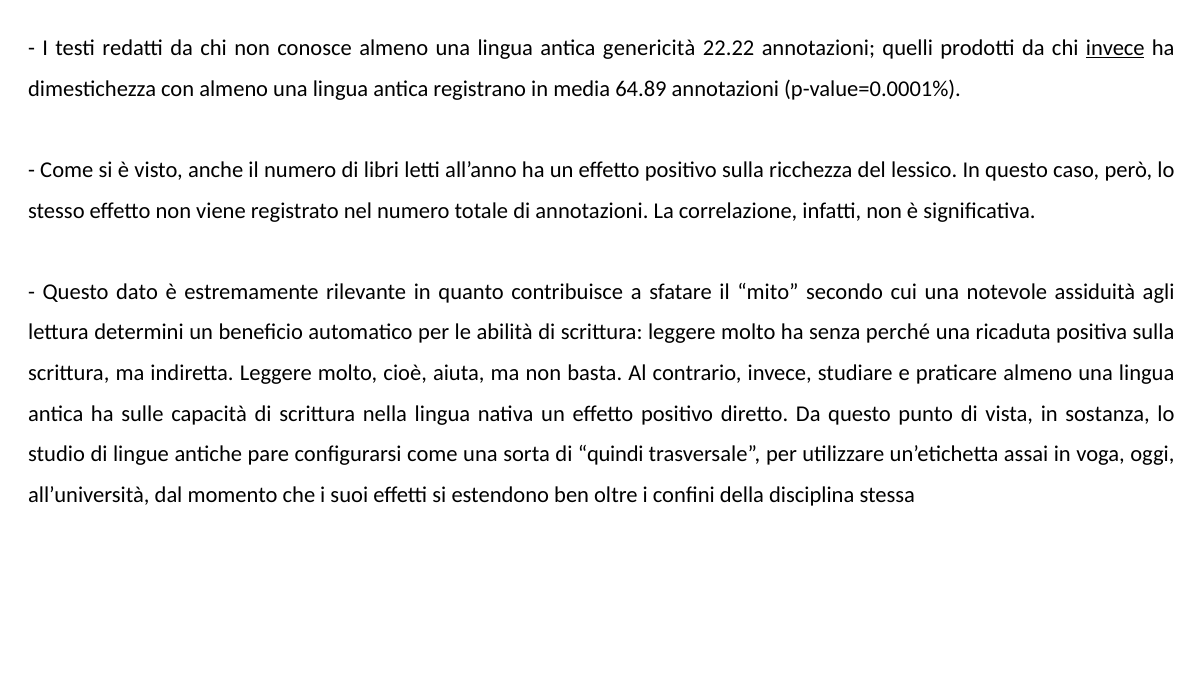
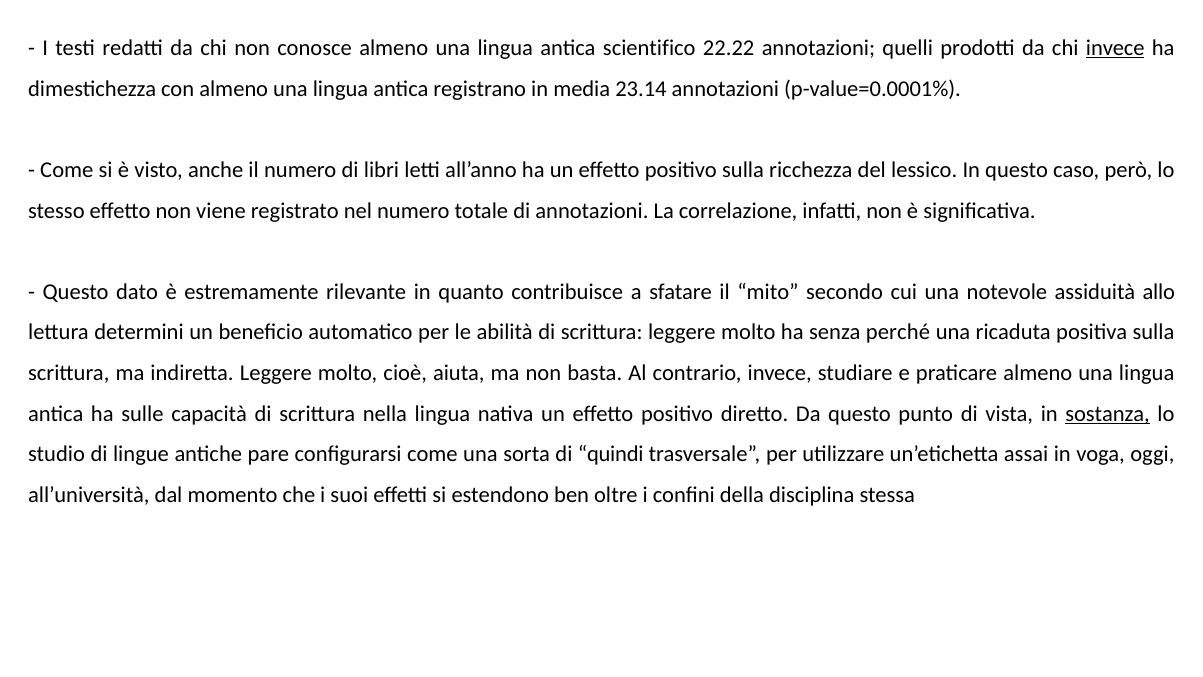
genericità: genericità -> scientifico
64.89: 64.89 -> 23.14
agli: agli -> allo
sostanza underline: none -> present
